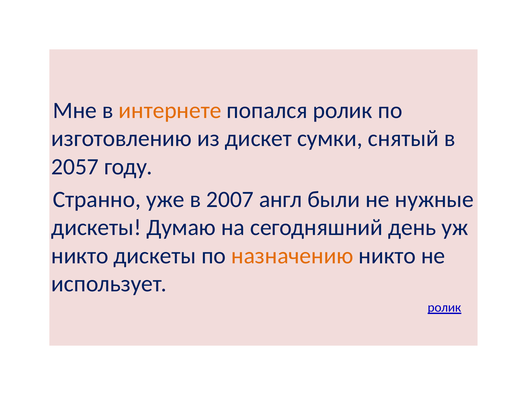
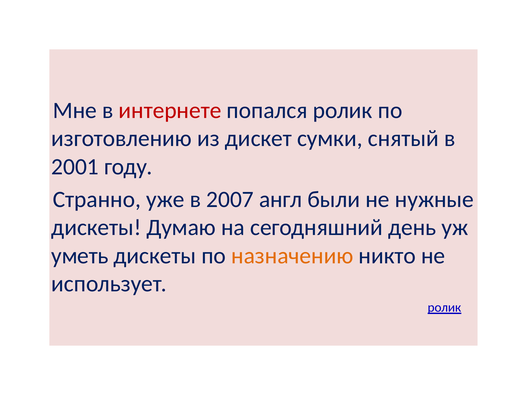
интернете colour: orange -> red
2057: 2057 -> 2001
никто at (80, 256): никто -> уметь
